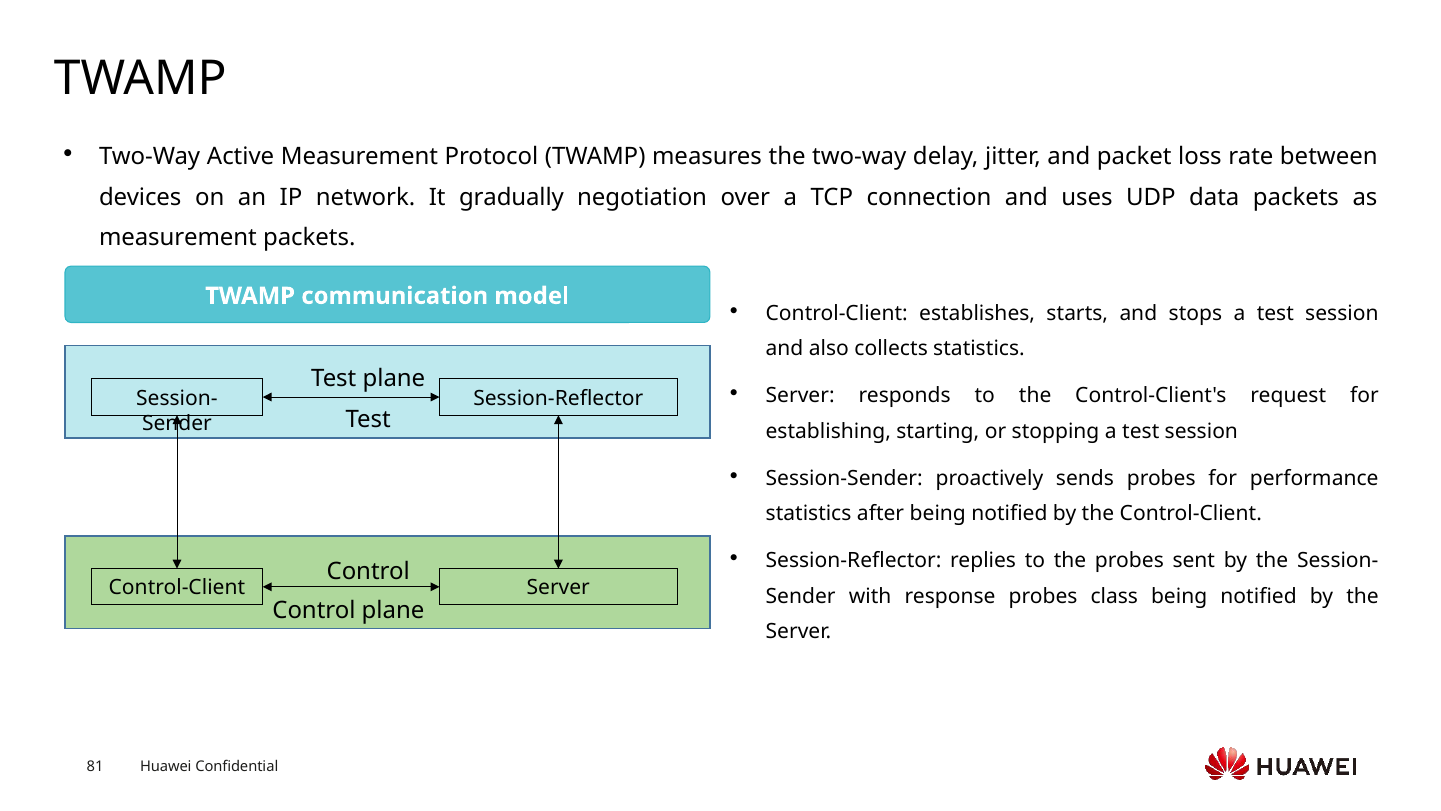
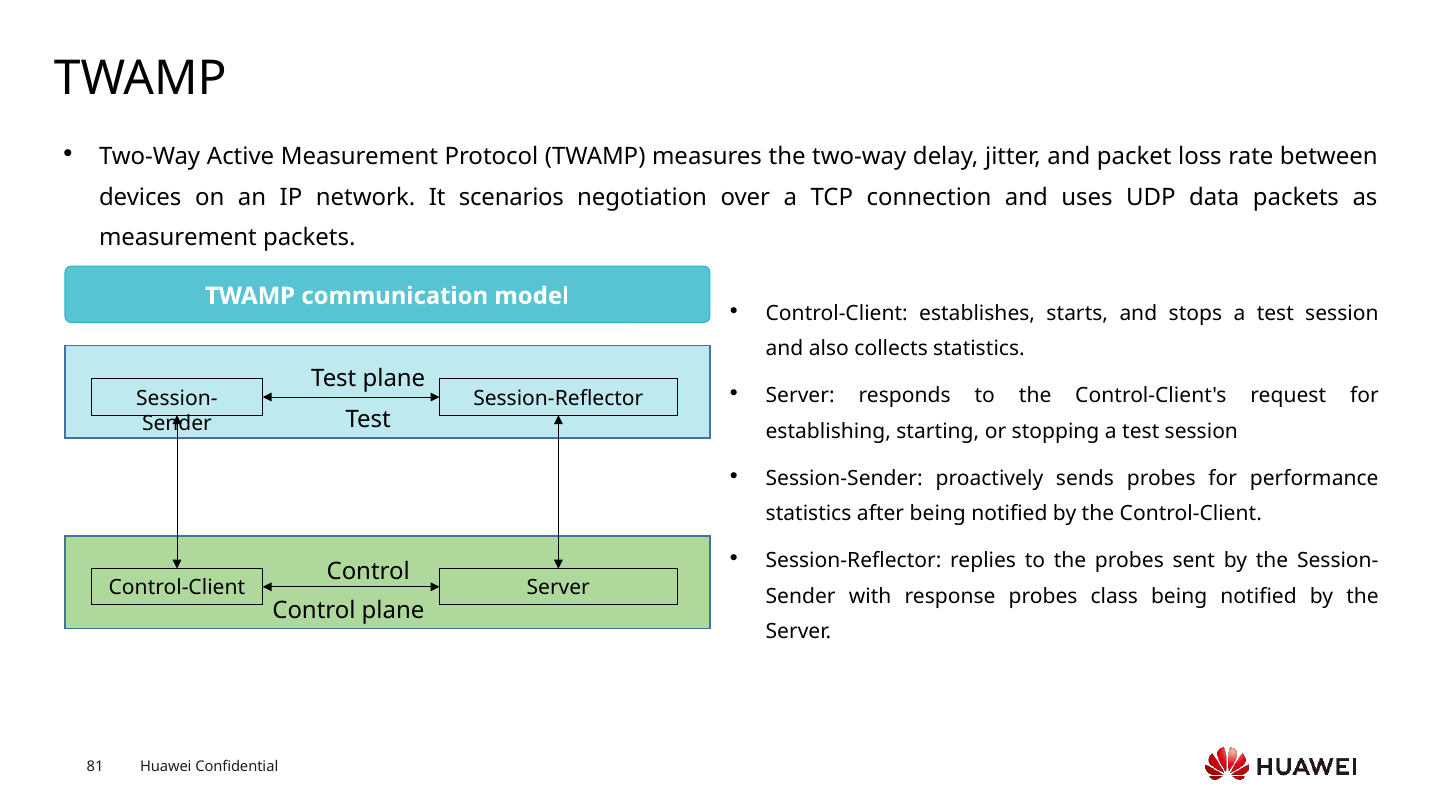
gradually: gradually -> scenarios
